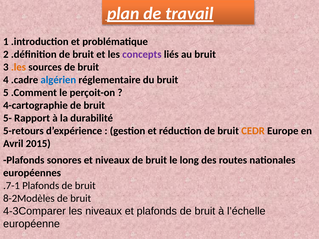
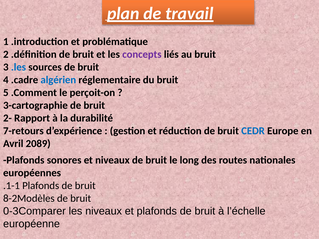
.les colour: orange -> blue
4-cartographie: 4-cartographie -> 3-cartographie
5-: 5- -> 2-
5-retours: 5-retours -> 7-retours
CEDR colour: orange -> blue
2015: 2015 -> 2089
.7-1: .7-1 -> .1-1
4-3Comparer: 4-3Comparer -> 0-3Comparer
